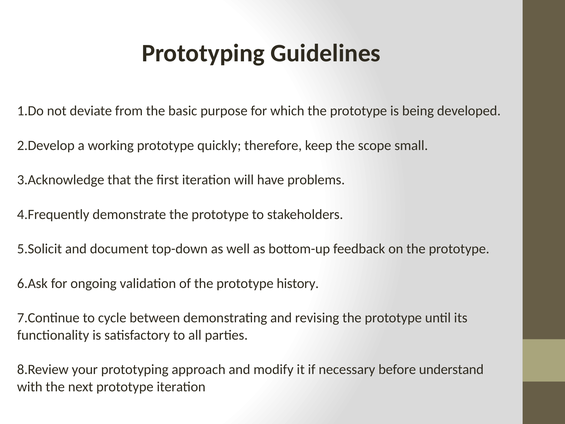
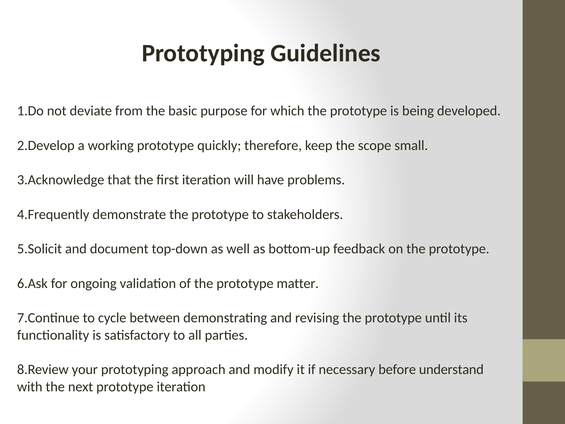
history: history -> matter
